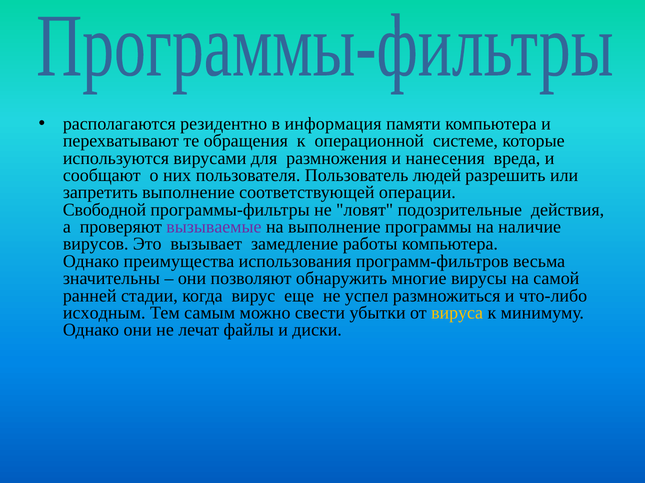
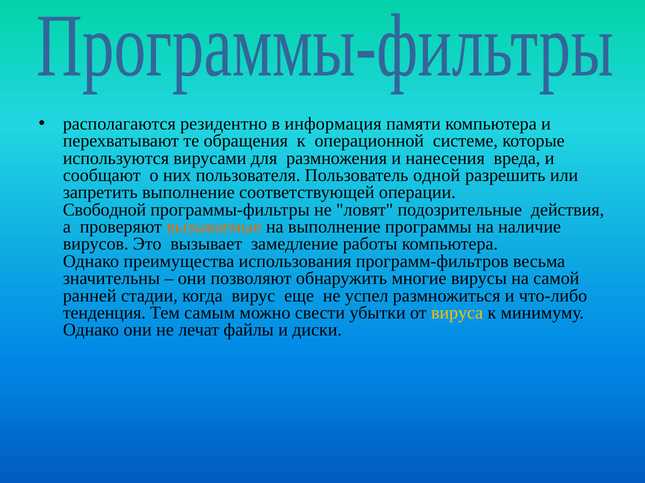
людей: людей -> одной
вызываемые colour: purple -> orange
исходным: исходным -> тенденция
